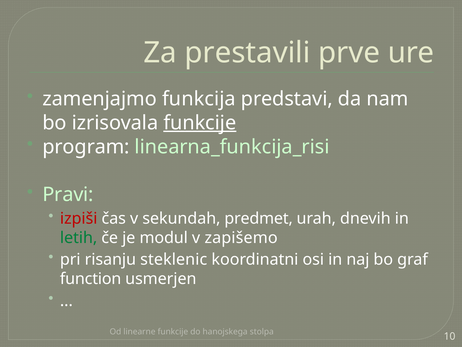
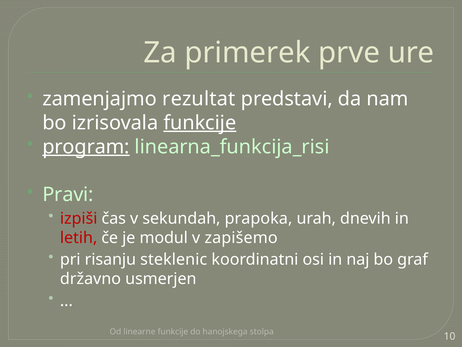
prestavili: prestavili -> primerek
funkcija: funkcija -> rezultat
program underline: none -> present
predmet: predmet -> prapoka
letih colour: green -> red
function: function -> državno
